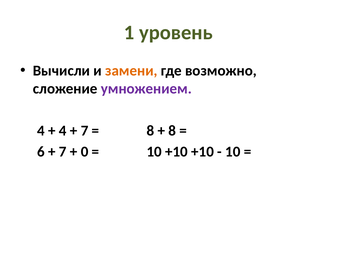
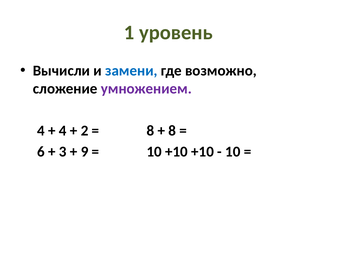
замени colour: orange -> blue
7 at (85, 131): 7 -> 2
7 at (63, 152): 7 -> 3
0: 0 -> 9
